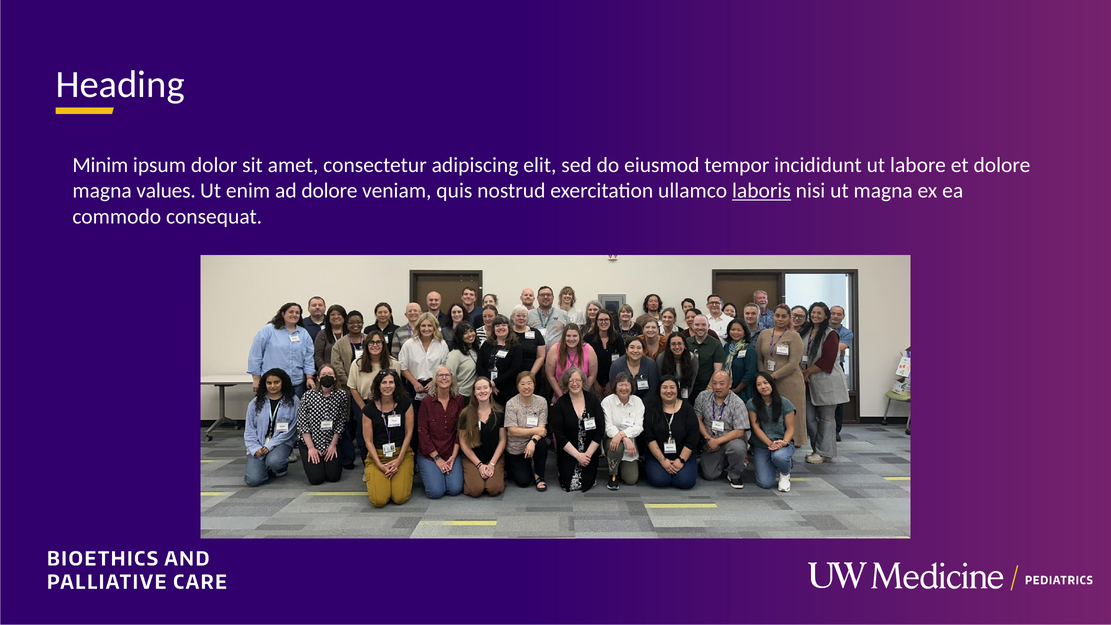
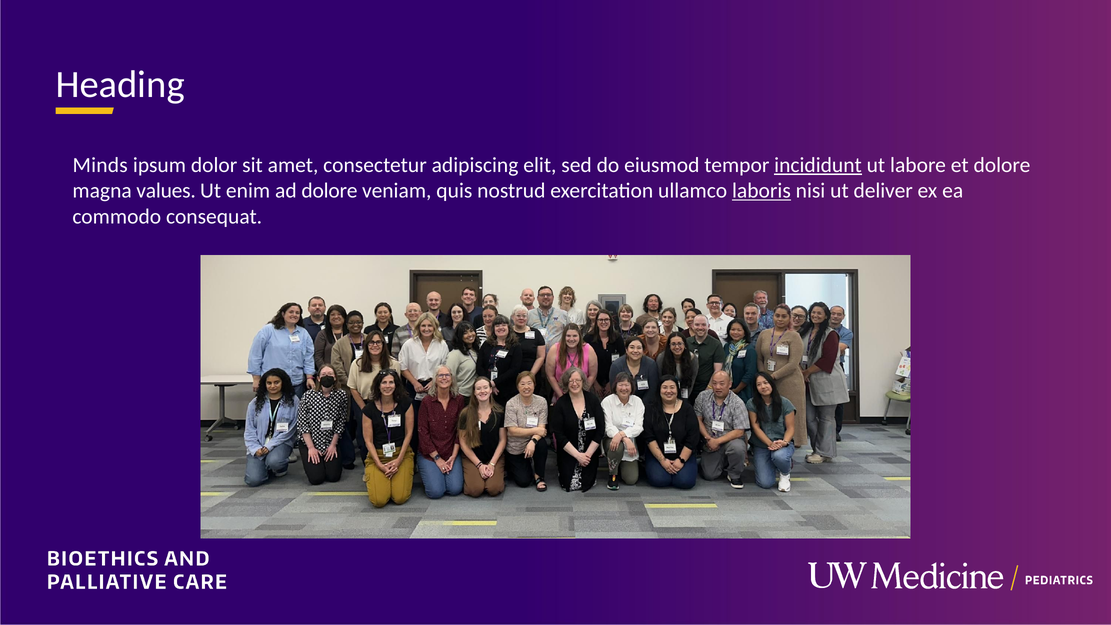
Minim: Minim -> Minds
incididunt underline: none -> present
ut magna: magna -> deliver
